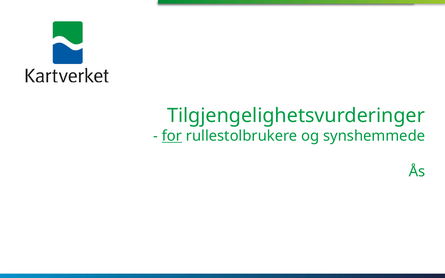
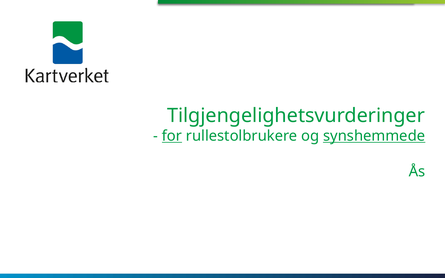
synshemmede underline: none -> present
